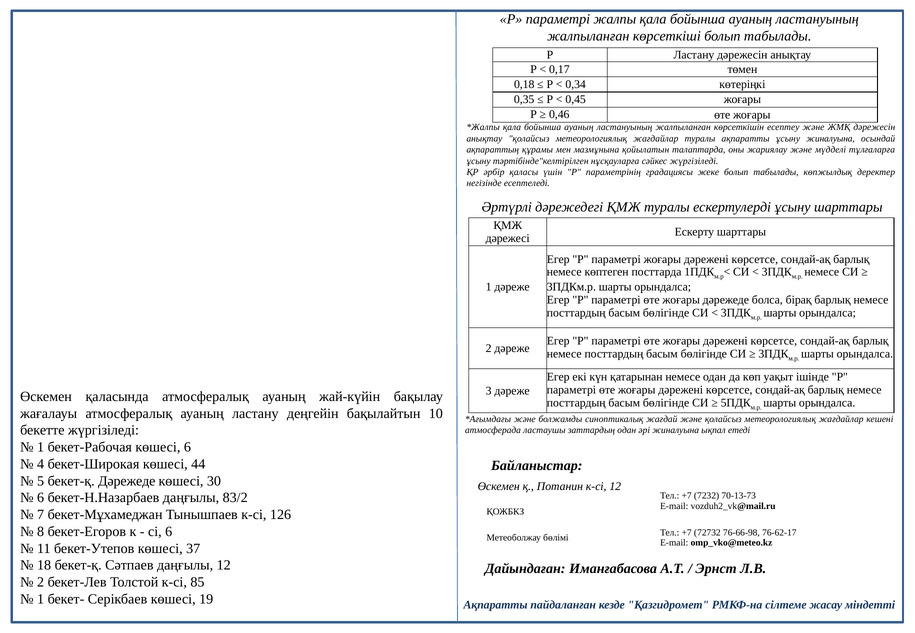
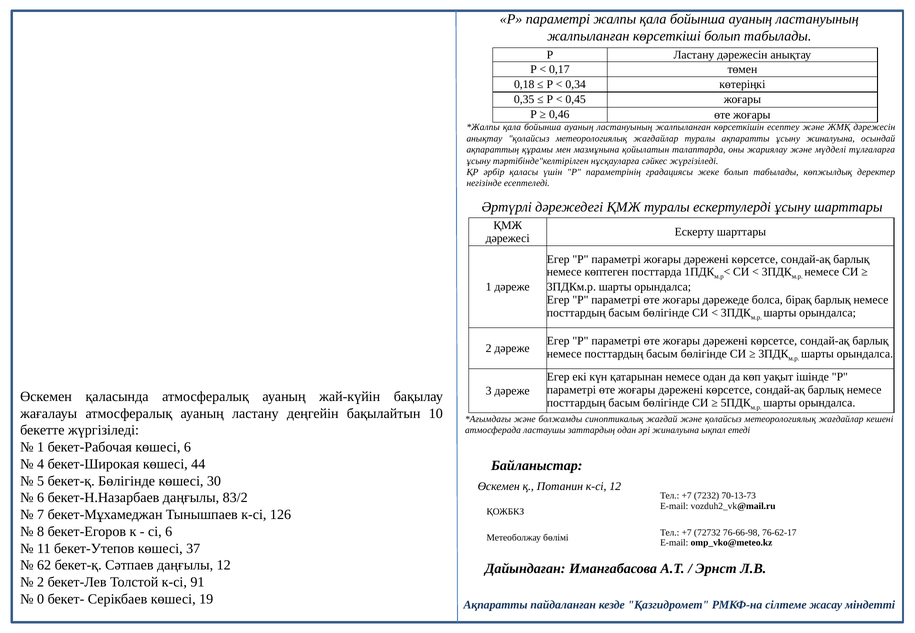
бекет-қ Дәрежеде: Дәрежеде -> Бөлігінде
18: 18 -> 62
85: 85 -> 91
1 at (41, 599): 1 -> 0
